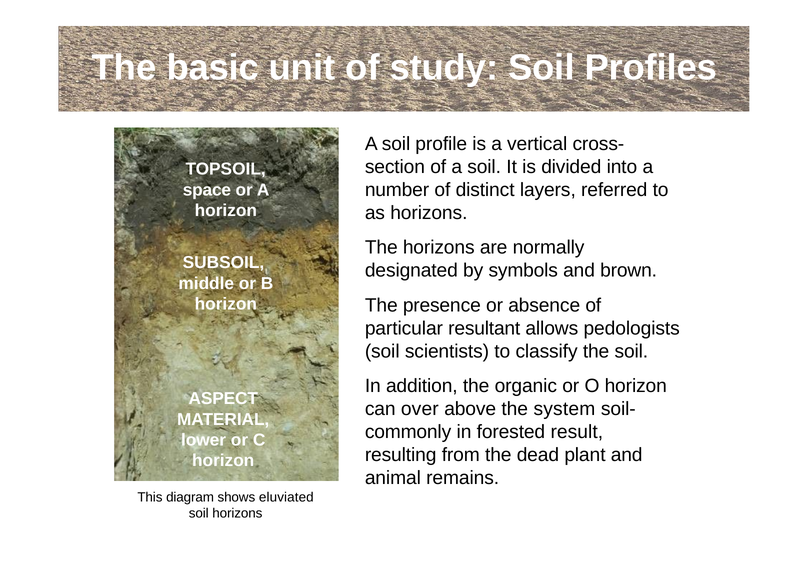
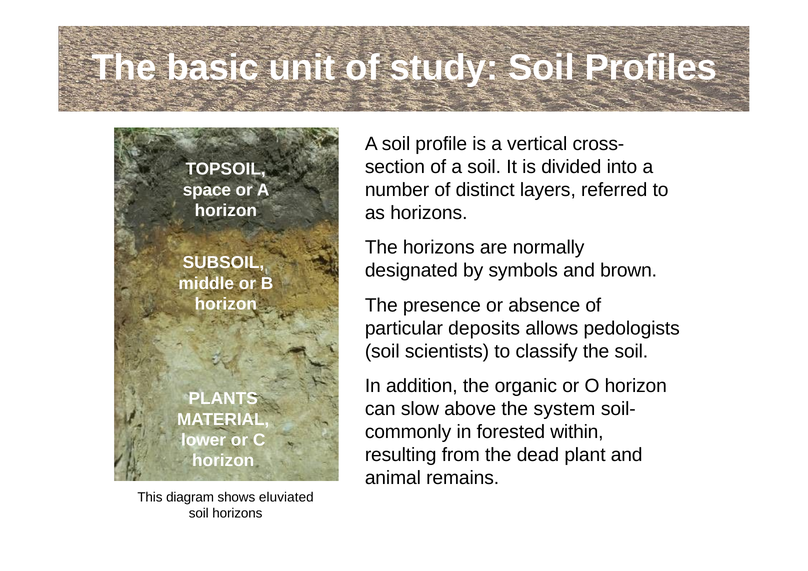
resultant: resultant -> deposits
ASPECT: ASPECT -> PLANTS
over: over -> slow
result: result -> within
